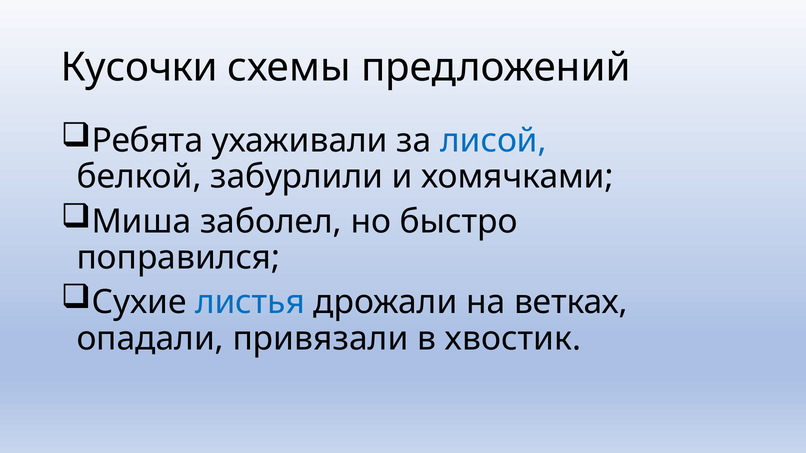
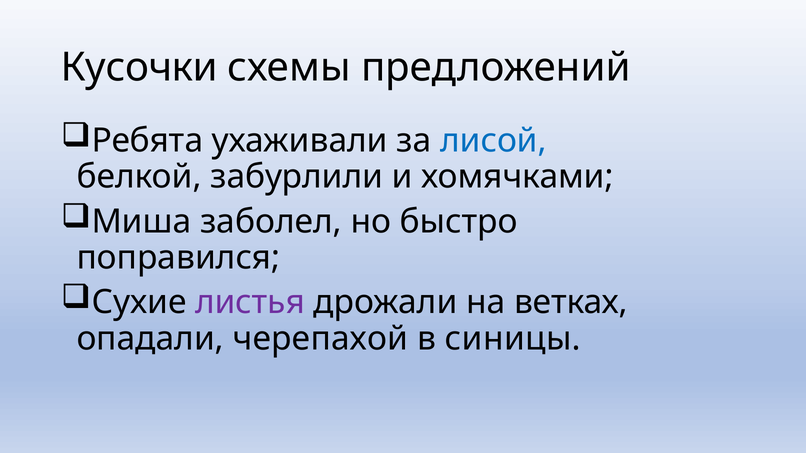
листья colour: blue -> purple
привязали: привязали -> черепахой
хвостик: хвостик -> синицы
